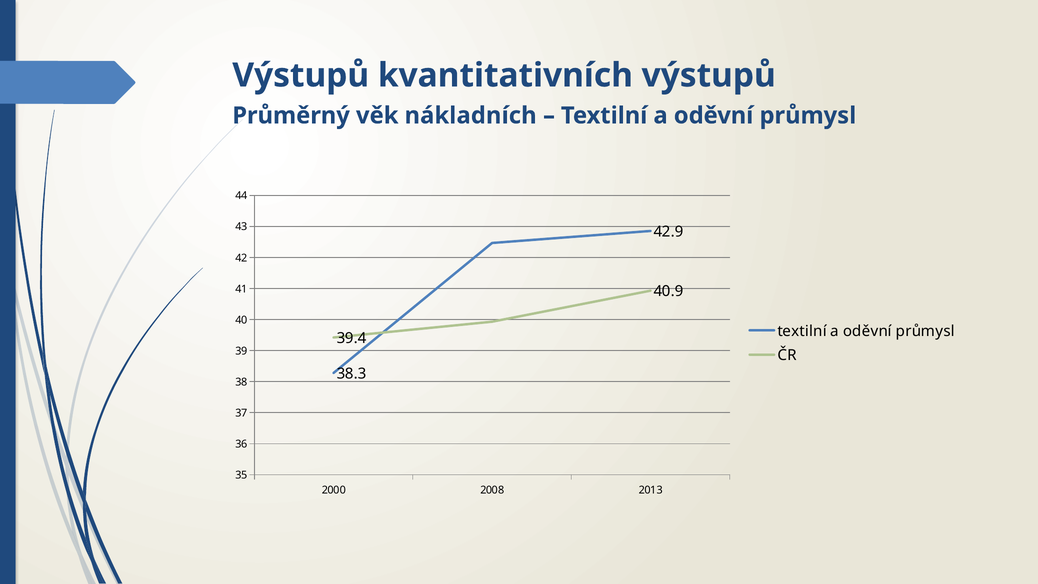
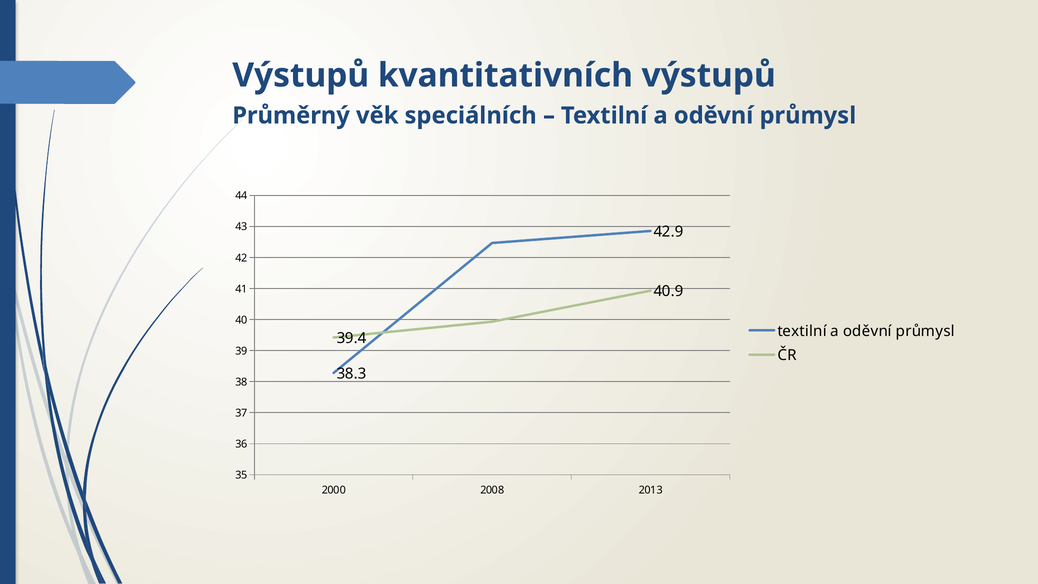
nákladních: nákladních -> speciálních
